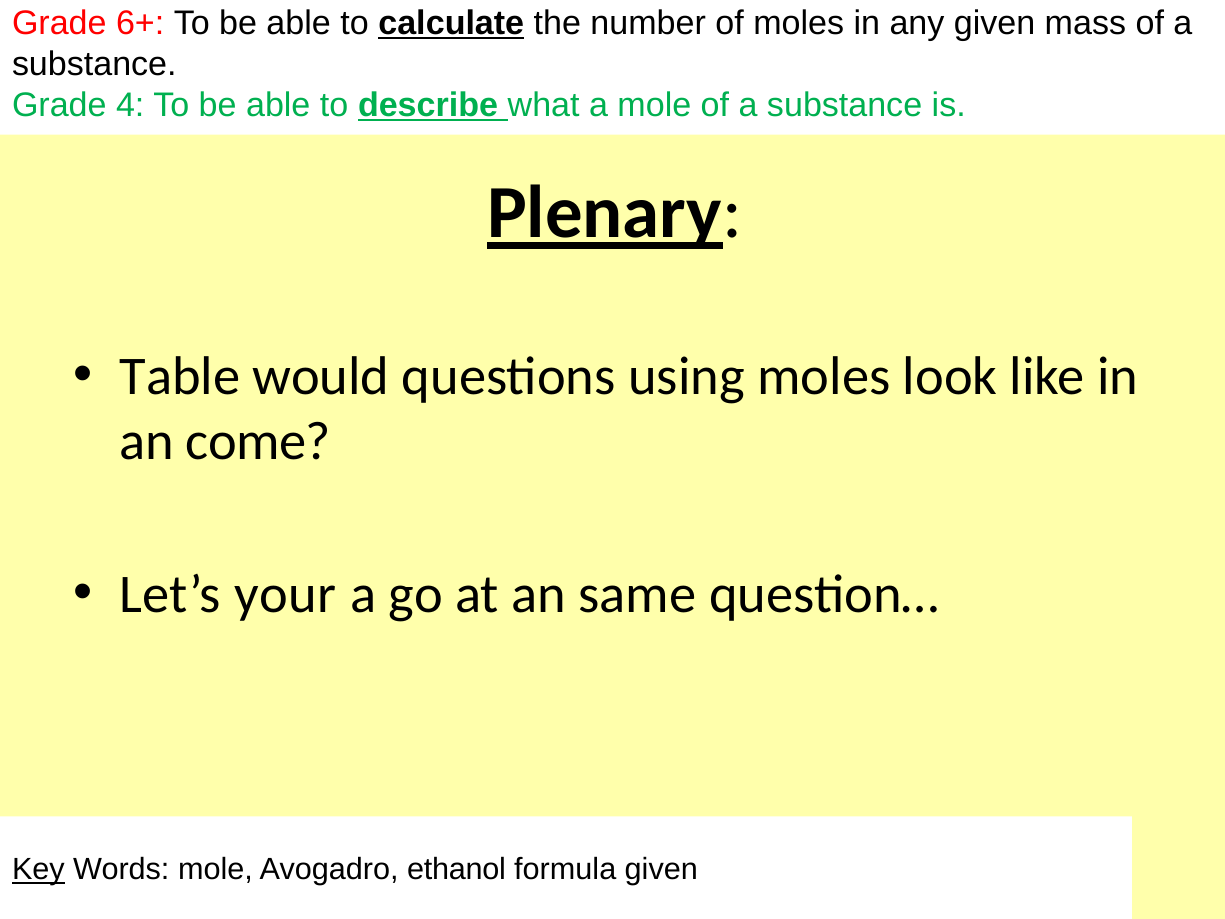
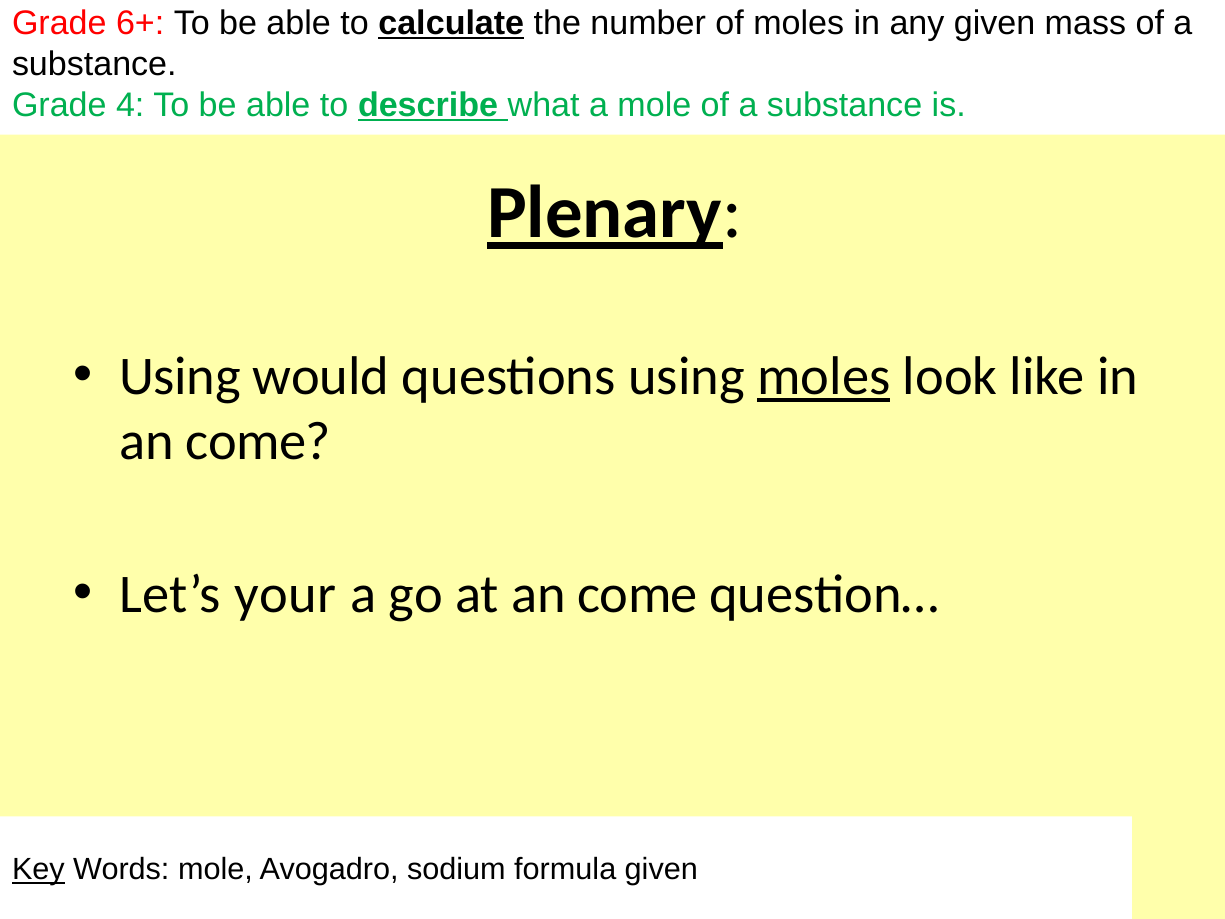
Table at (180, 376): Table -> Using
moles at (824, 376) underline: none -> present
at an same: same -> come
ethanol: ethanol -> sodium
